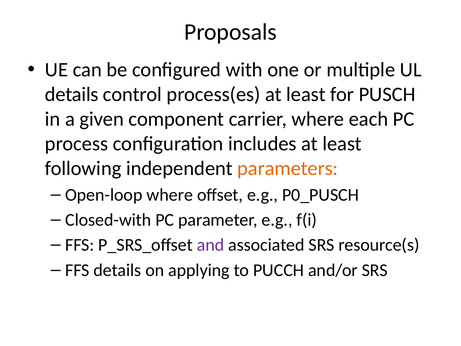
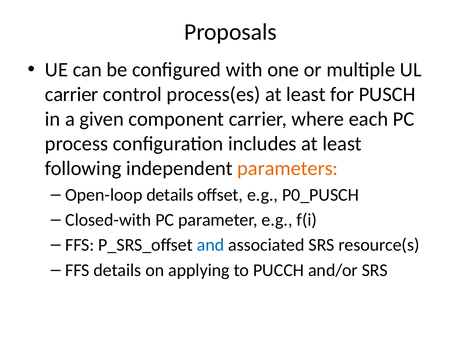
details at (72, 94): details -> carrier
Open-loop where: where -> details
and colour: purple -> blue
